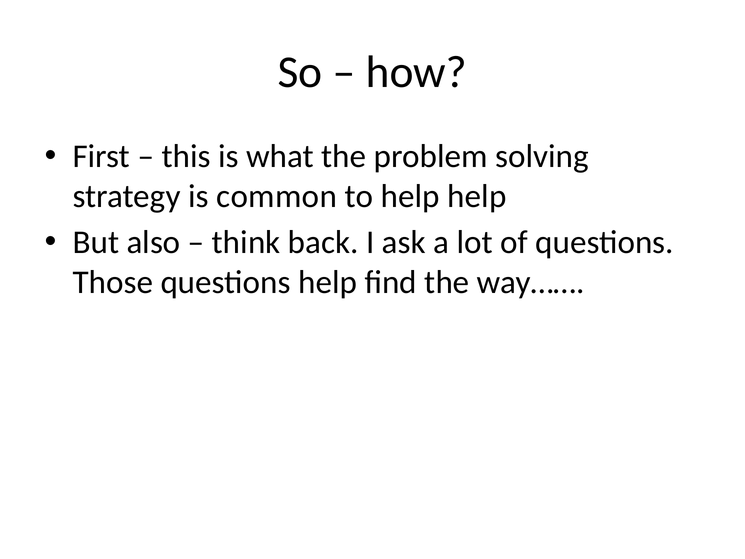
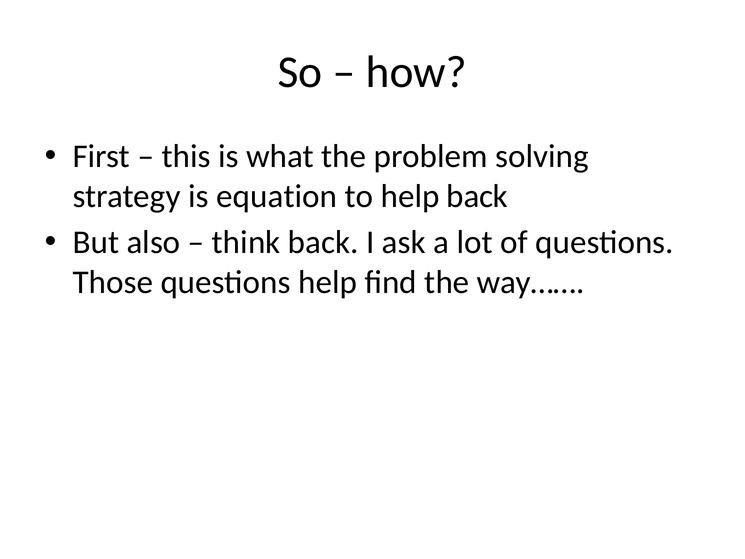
common: common -> equation
help help: help -> back
